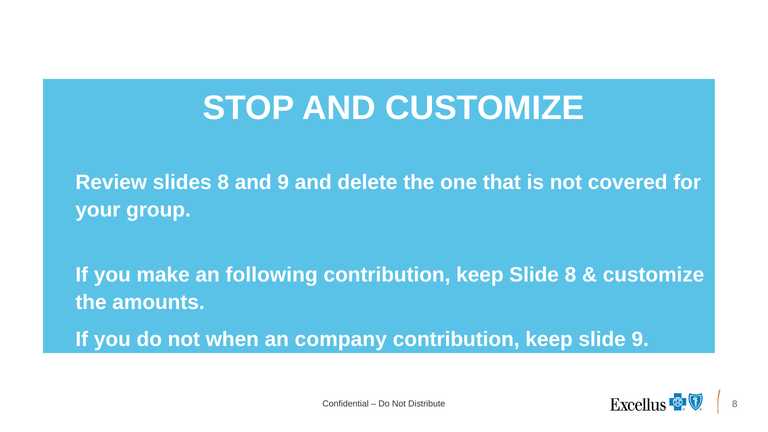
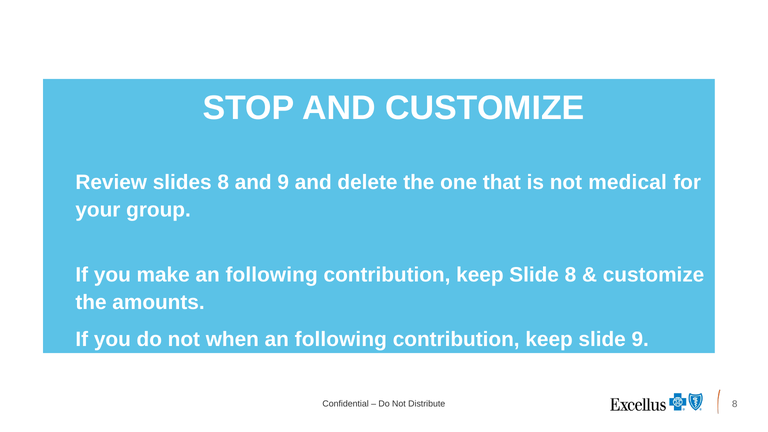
covered: covered -> medical
company at (341, 340): company -> following
